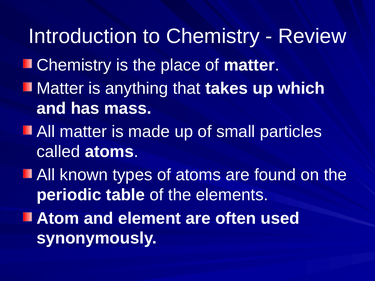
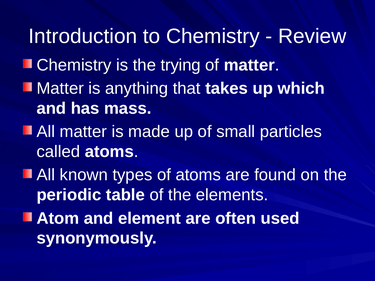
place: place -> trying
